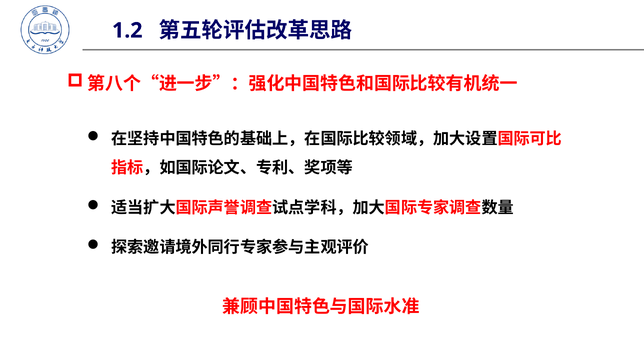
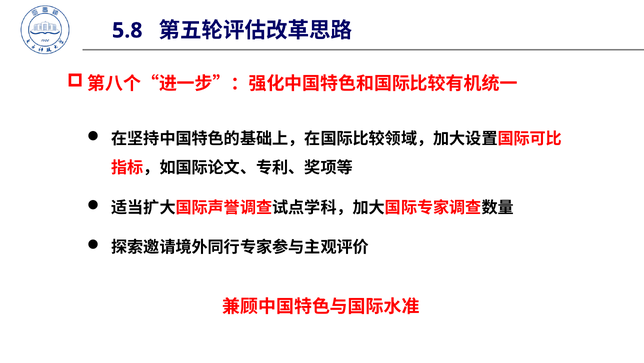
1.2: 1.2 -> 5.8
